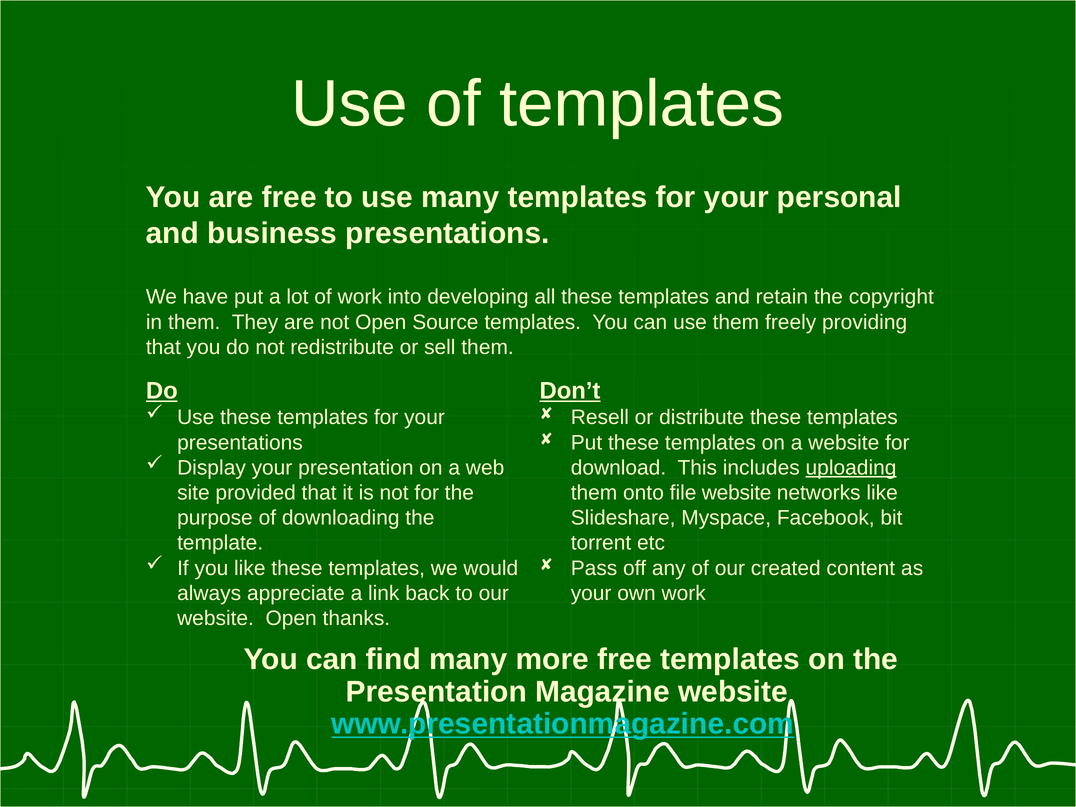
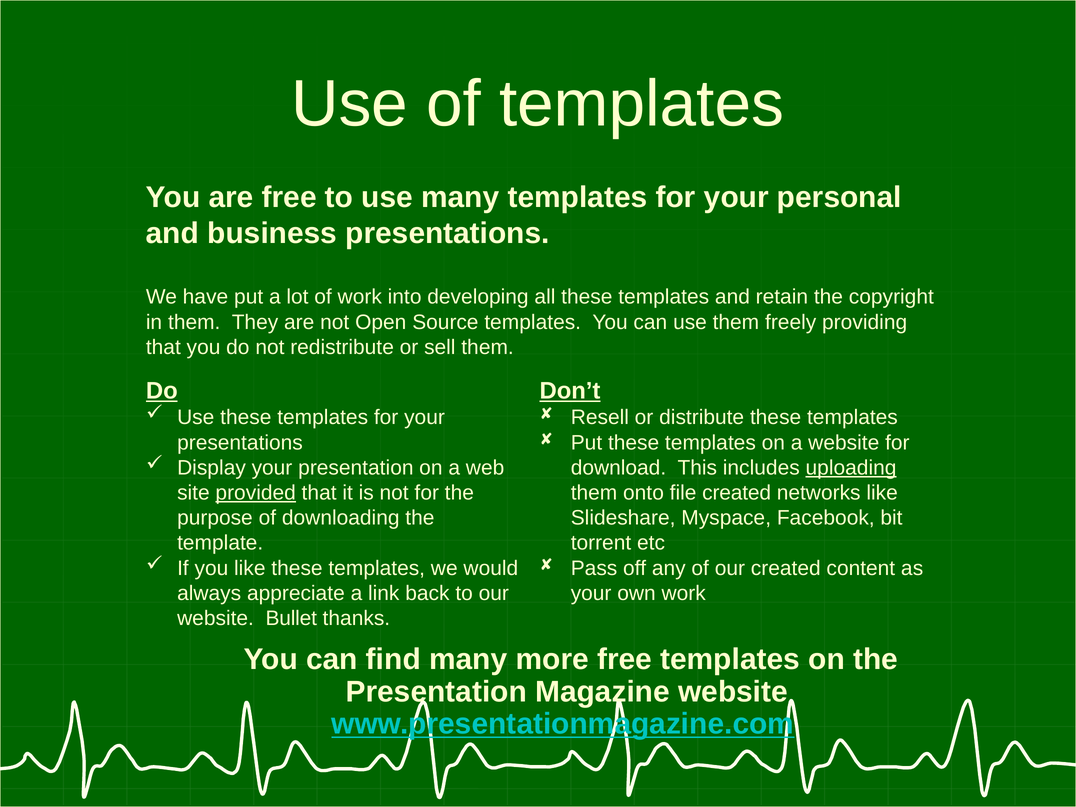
provided underline: none -> present
file website: website -> created
website Open: Open -> Bullet
